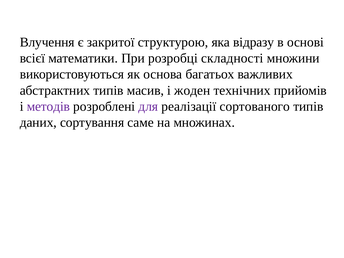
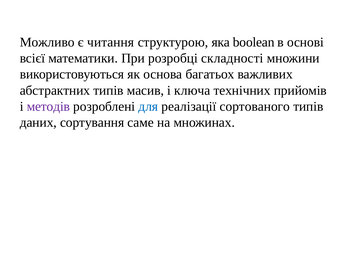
Влучення: Влучення -> Можливо
закритої: закритої -> читання
відразу: відразу -> boolean
жоден: жоден -> ключа
для colour: purple -> blue
